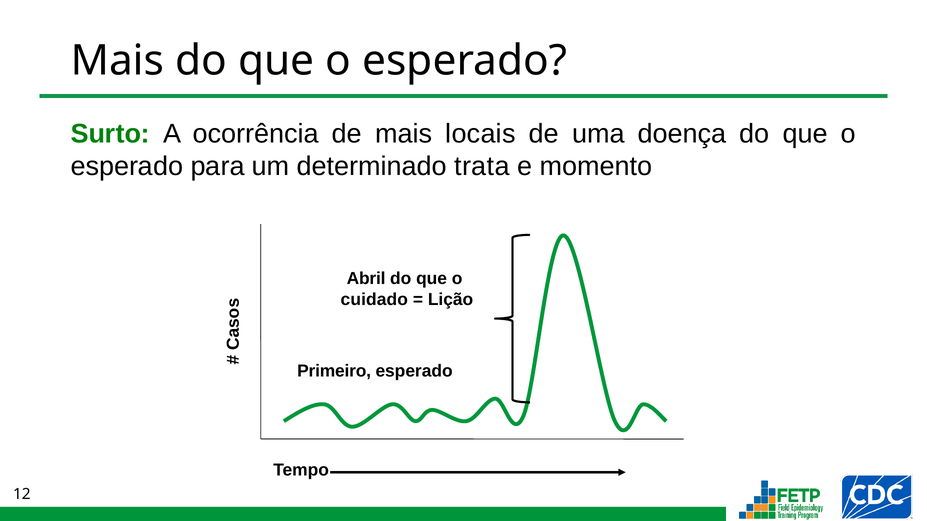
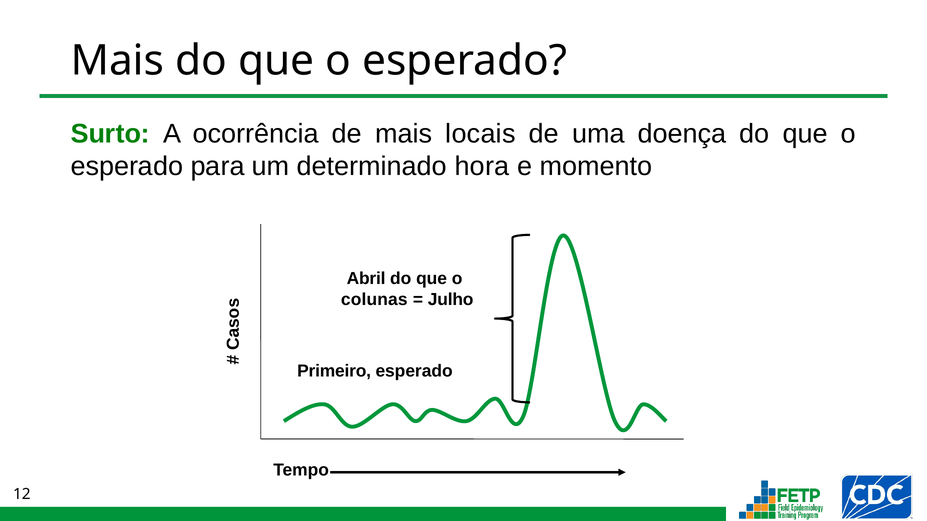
trata: trata -> hora
cuidado: cuidado -> colunas
Lição: Lição -> Julho
